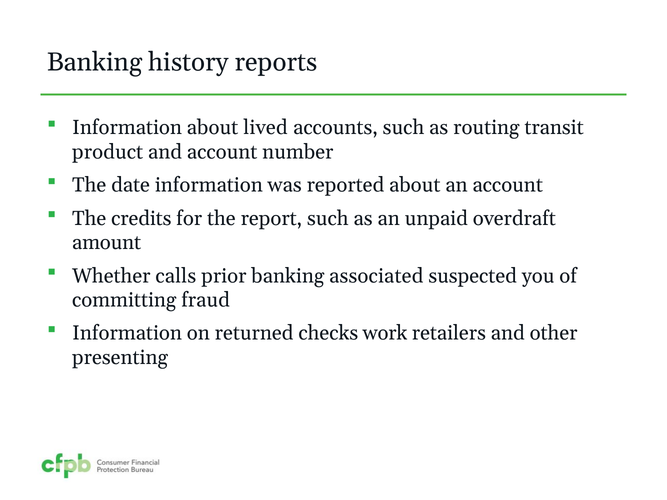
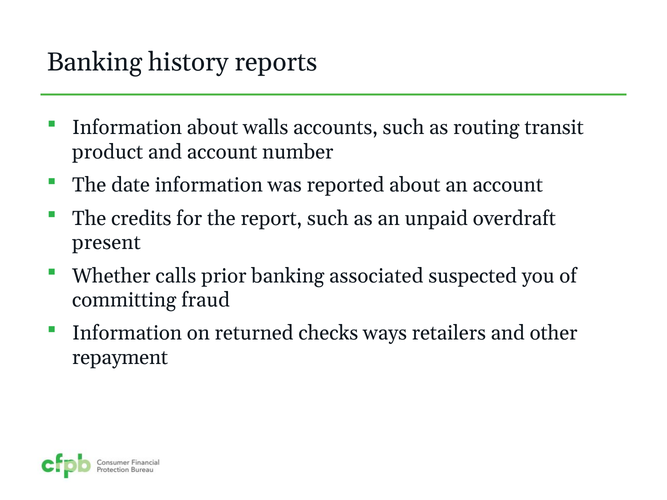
lived: lived -> walls
amount: amount -> present
work: work -> ways
presenting: presenting -> repayment
